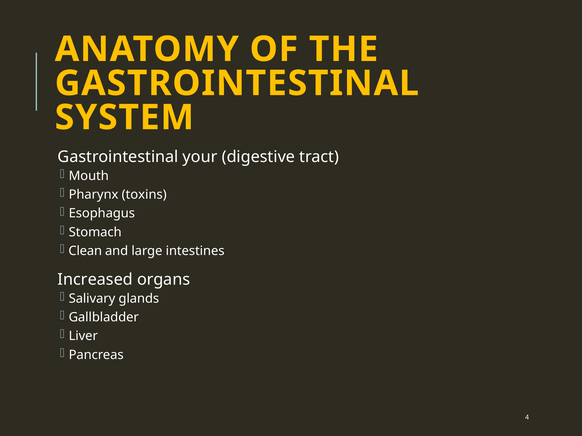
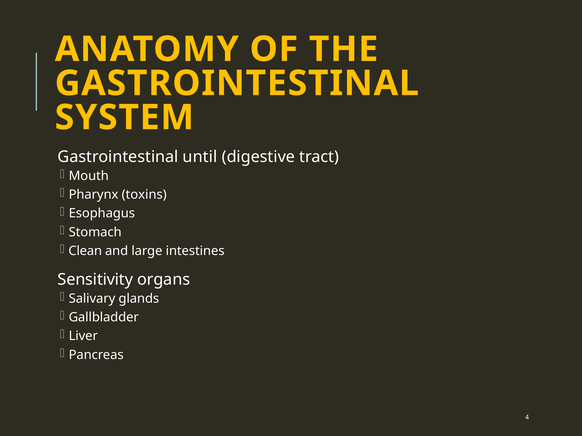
your: your -> until
Increased: Increased -> Sensitivity
